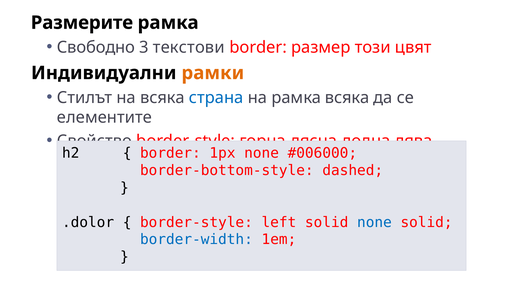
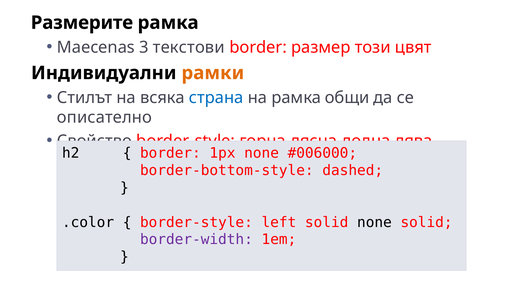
Свободно: Свободно -> Maecenas
рамка всяка: всяка -> общи
елементите: елементите -> описателно
.dolor: .dolor -> .color
none at (374, 222) colour: blue -> black
border-width colour: blue -> purple
